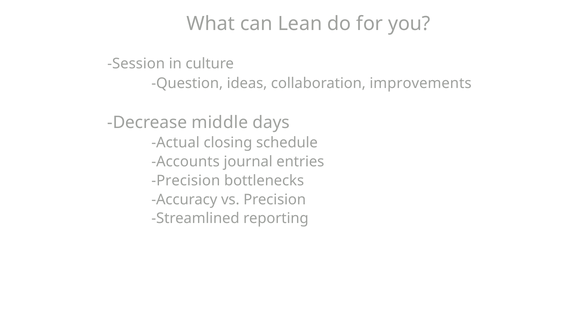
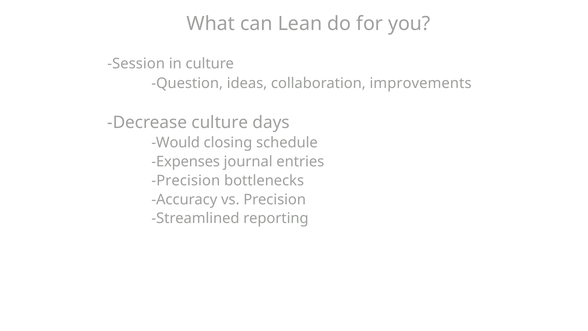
Decrease middle: middle -> culture
Actual: Actual -> Would
Accounts: Accounts -> Expenses
